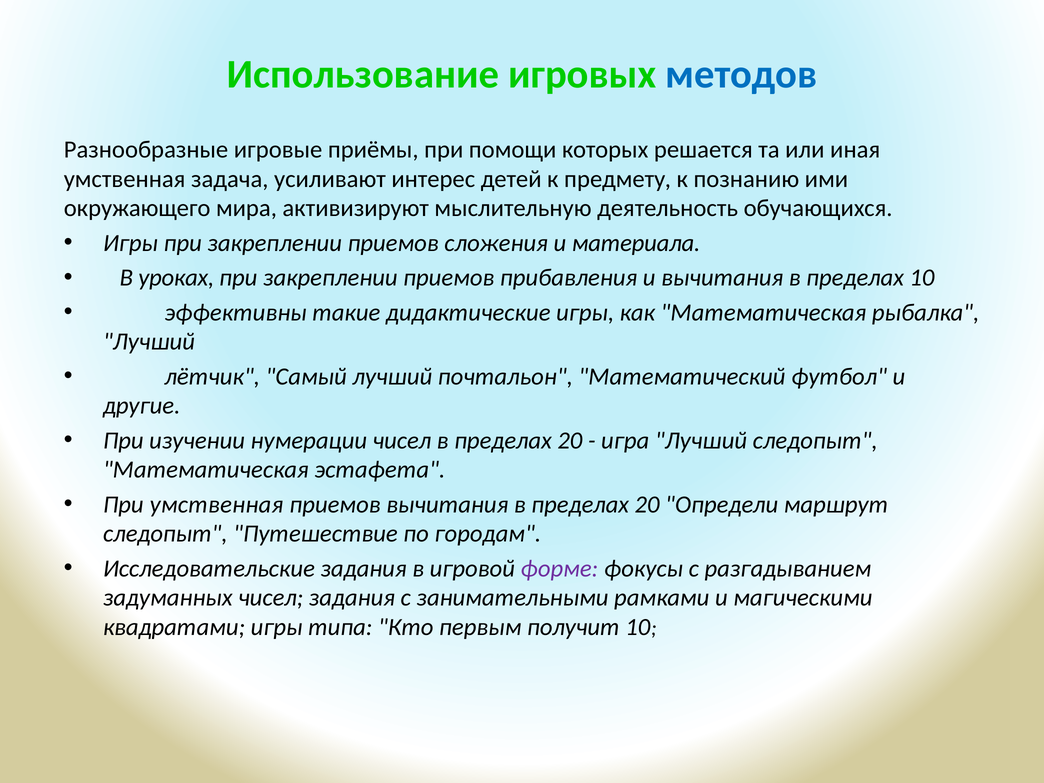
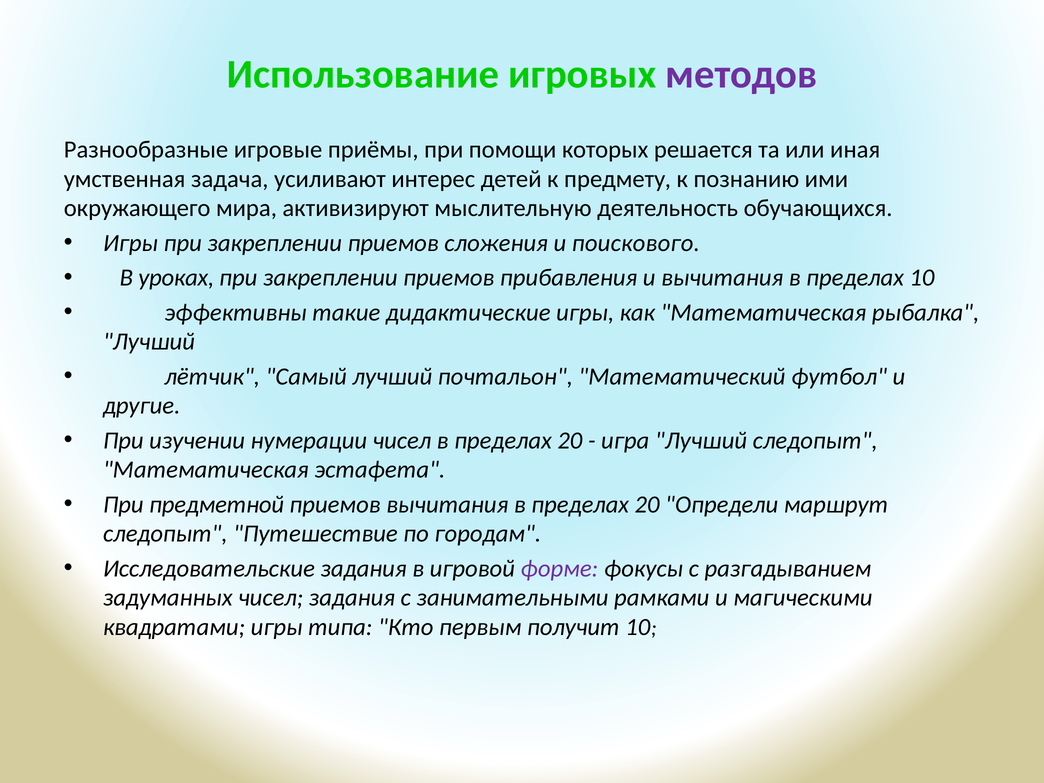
методов colour: blue -> purple
материала: материала -> поискового
При умственная: умственная -> предметной
